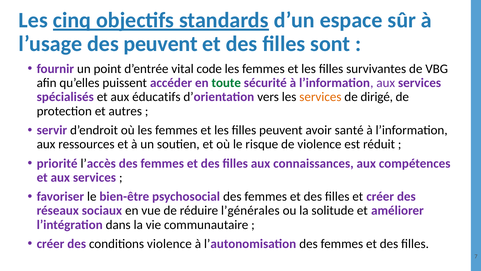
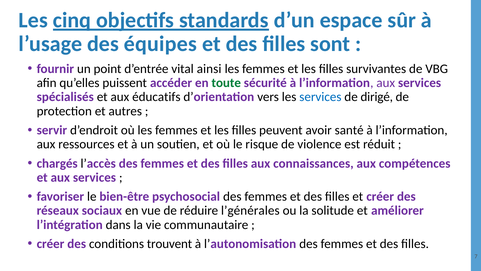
des peuvent: peuvent -> équipes
code: code -> ainsi
services at (320, 97) colour: orange -> blue
priorité: priorité -> chargés
conditions violence: violence -> trouvent
